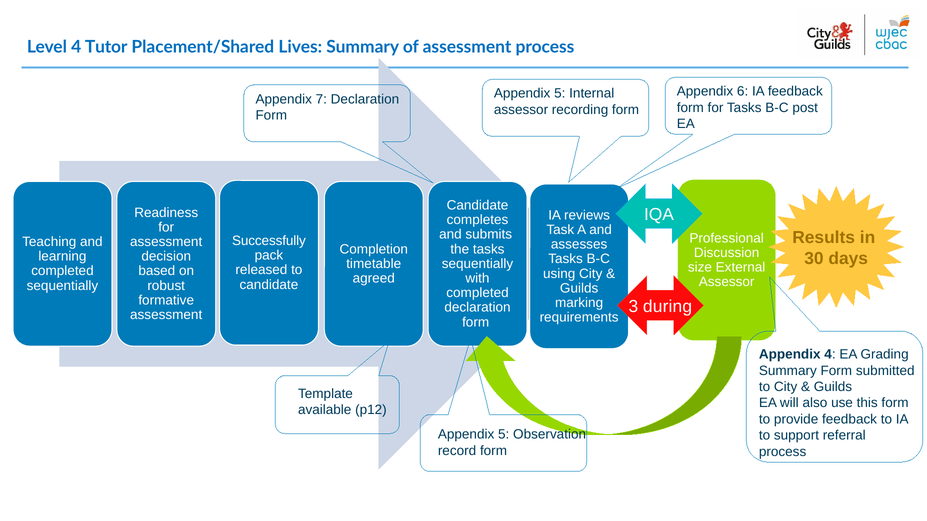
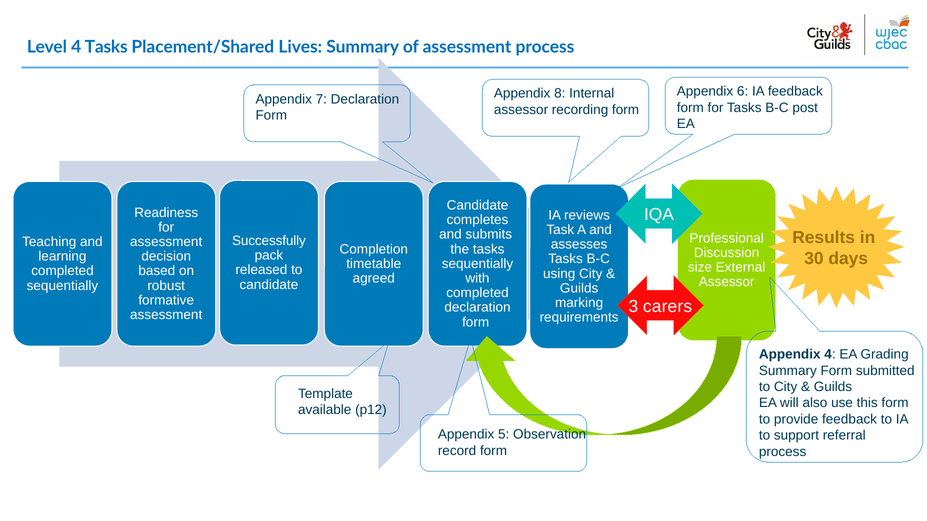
4 Tutor: Tutor -> Tasks
5 at (560, 94): 5 -> 8
during: during -> carers
